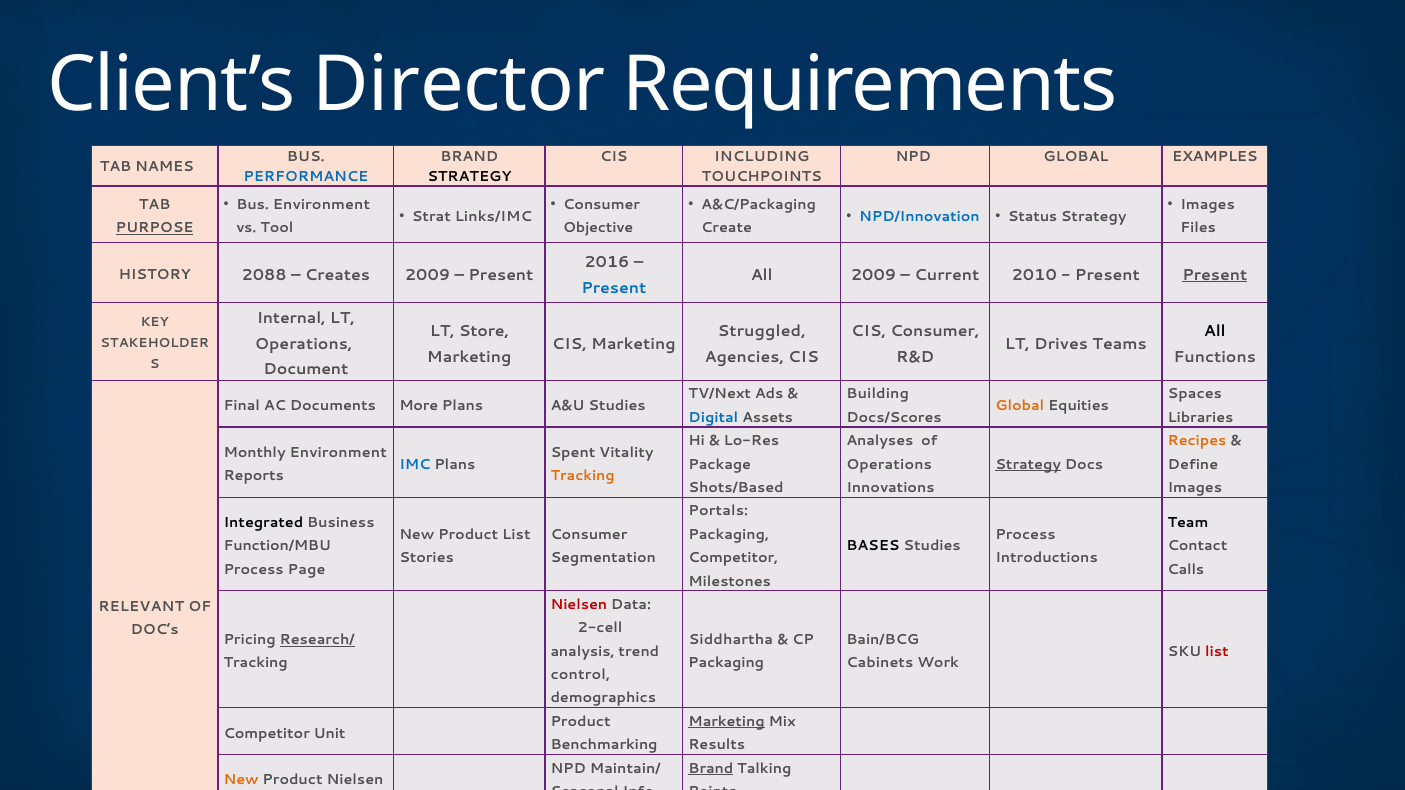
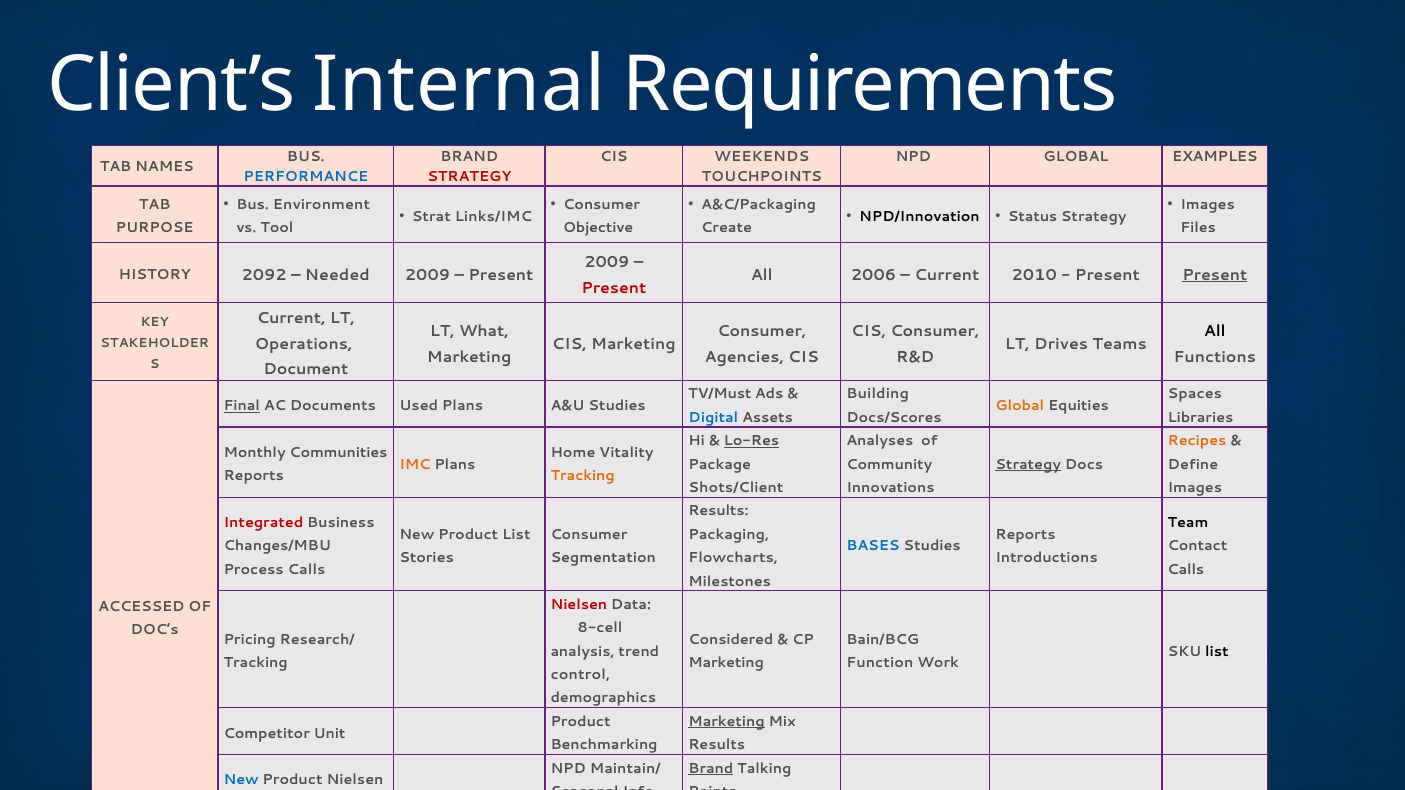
Director: Director -> Internal
INCLUDING: INCLUDING -> WEEKENDS
STRATEGY at (469, 177) colour: black -> red
NPD/Innovation colour: blue -> black
PURPOSE underline: present -> none
2016 at (607, 262): 2016 -> 2009
All 2009: 2009 -> 2006
2088: 2088 -> 2092
Creates: Creates -> Needed
Present at (614, 288) colour: blue -> red
Internal at (291, 318): Internal -> Current
Store: Store -> What
Struggled at (762, 331): Struggled -> Consumer
TV/Next: TV/Next -> TV/Must
Final underline: none -> present
More: More -> Used
Lo-Res underline: none -> present
Monthly Environment: Environment -> Communities
Spent: Spent -> Home
IMC colour: blue -> orange
Operations at (889, 464): Operations -> Community
Shots/Based: Shots/Based -> Shots/Client
Portals at (718, 511): Portals -> Results
Integrated colour: black -> red
Process at (1025, 535): Process -> Reports
Function/MBU: Function/MBU -> Changes/MBU
BASES colour: black -> blue
Competitor at (733, 558): Competitor -> Flowcharts
Process Page: Page -> Calls
RELEVANT: RELEVANT -> ACCESSED
2-cell: 2-cell -> 8-cell
Research/ underline: present -> none
Siddhartha: Siddhartha -> Considered
list at (1217, 652) colour: red -> black
Packaging at (726, 663): Packaging -> Marketing
Cabinets: Cabinets -> Function
New at (241, 780) colour: orange -> blue
